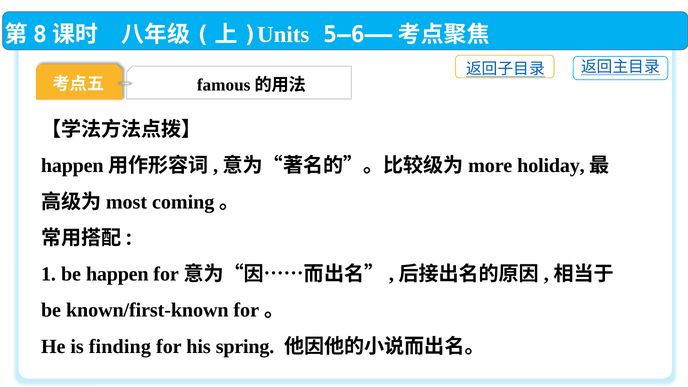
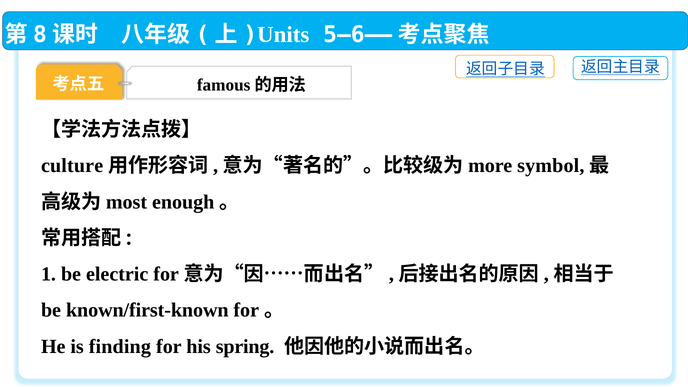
happen at (72, 166): happen -> culture
holiday: holiday -> symbol
coming: coming -> enough
be happen: happen -> electric
